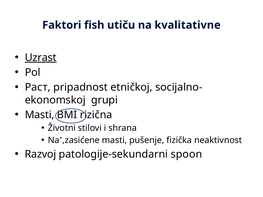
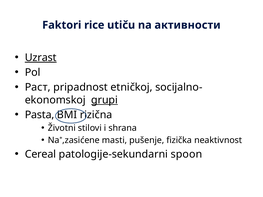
fish: fish -> rice
kvalitativne: kvalitativne -> активности
grupi underline: none -> present
Masti at (40, 115): Masti -> Pasta
Razvoj: Razvoj -> Cereal
